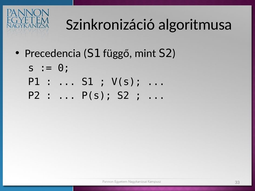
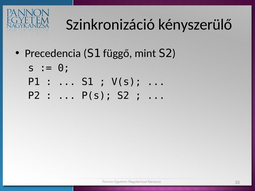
algoritmusa: algoritmusa -> kényszerülő
